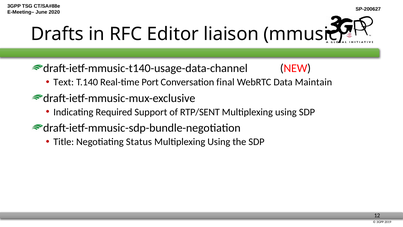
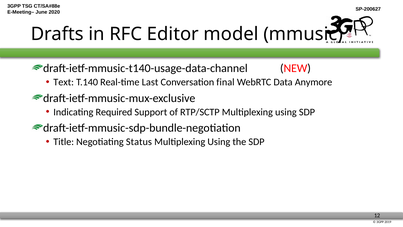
liaison: liaison -> model
Port: Port -> Last
Maintain: Maintain -> Anymore
RTP/SENT: RTP/SENT -> RTP/SCTP
